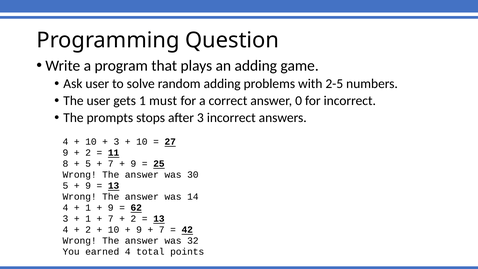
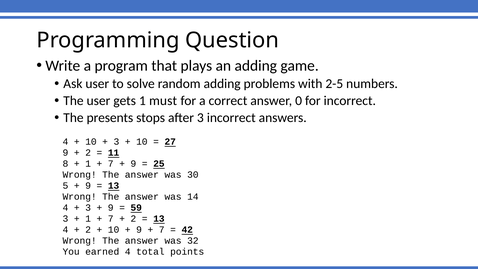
prompts: prompts -> presents
5 at (88, 164): 5 -> 1
1 at (88, 208): 1 -> 3
62: 62 -> 59
